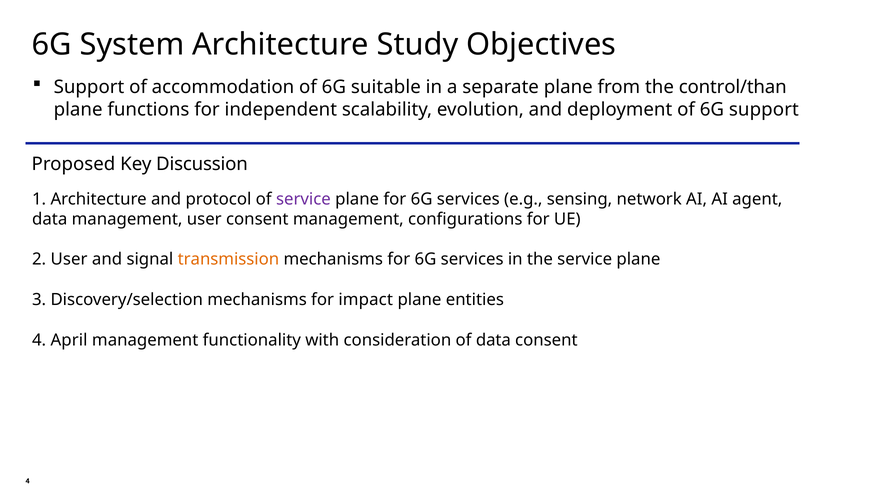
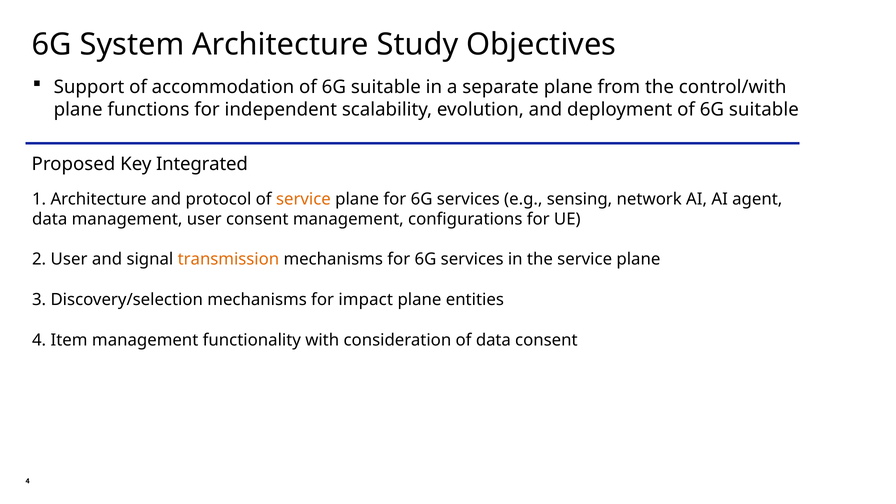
control/than: control/than -> control/with
deployment of 6G support: support -> suitable
Discussion: Discussion -> Integrated
service at (303, 199) colour: purple -> orange
April: April -> Item
